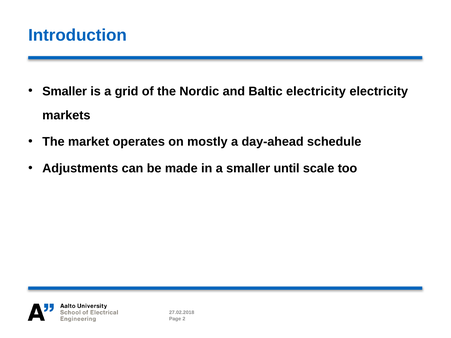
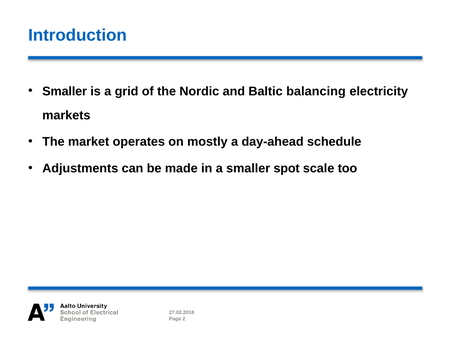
Baltic electricity: electricity -> balancing
until: until -> spot
